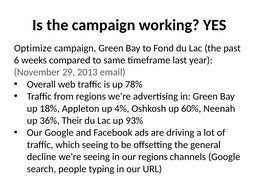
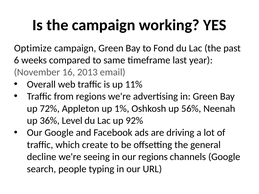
29: 29 -> 16
78%: 78% -> 11%
18%: 18% -> 72%
4%: 4% -> 1%
60%: 60% -> 56%
Their: Their -> Level
93%: 93% -> 92%
which seeing: seeing -> create
